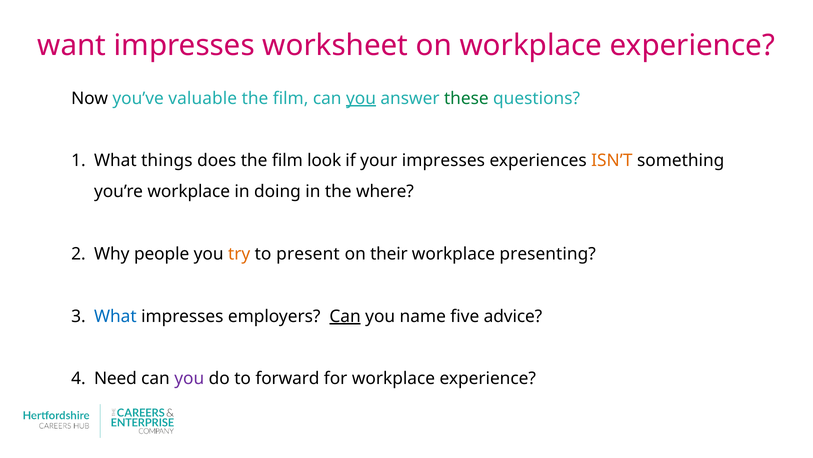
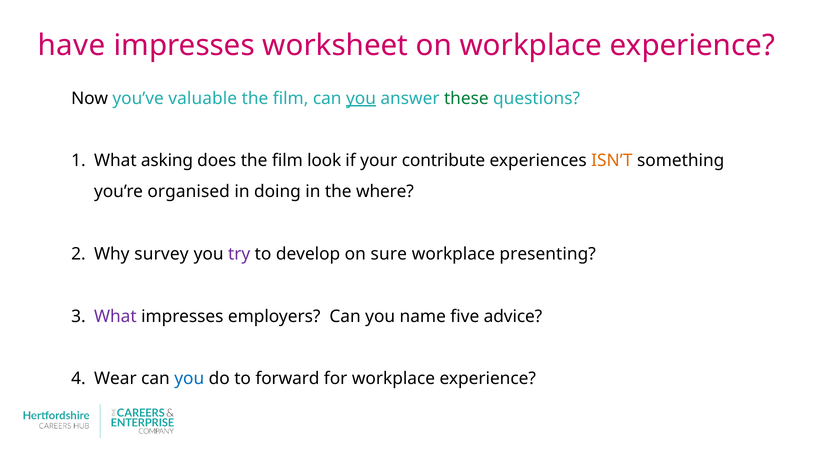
want: want -> have
things: things -> asking
your impresses: impresses -> contribute
you’re workplace: workplace -> organised
people: people -> survey
try colour: orange -> purple
present: present -> develop
their: their -> sure
What at (115, 316) colour: blue -> purple
Can at (345, 316) underline: present -> none
Need: Need -> Wear
you at (189, 378) colour: purple -> blue
